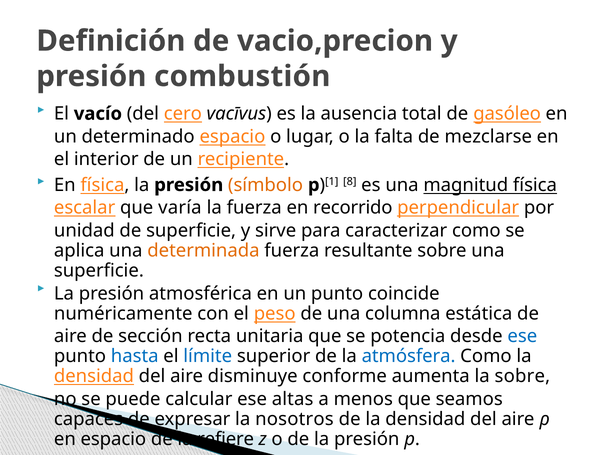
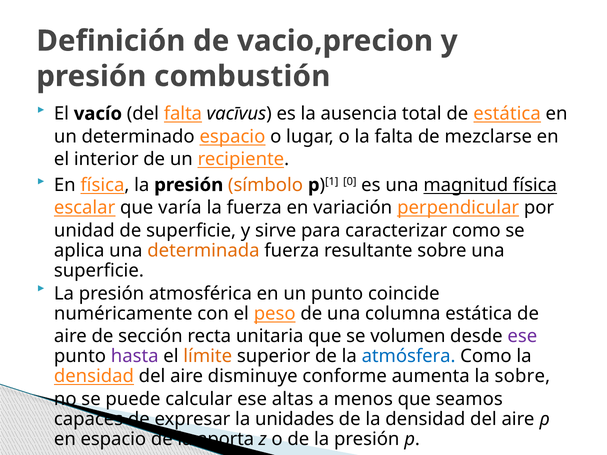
del cero: cero -> falta
de gasóleo: gasóleo -> estática
8: 8 -> 0
recorrido: recorrido -> variación
potencia: potencia -> volumen
ese at (522, 336) colour: blue -> purple
hasta colour: blue -> purple
límite colour: blue -> orange
nosotros: nosotros -> unidades
refiere: refiere -> aporta
